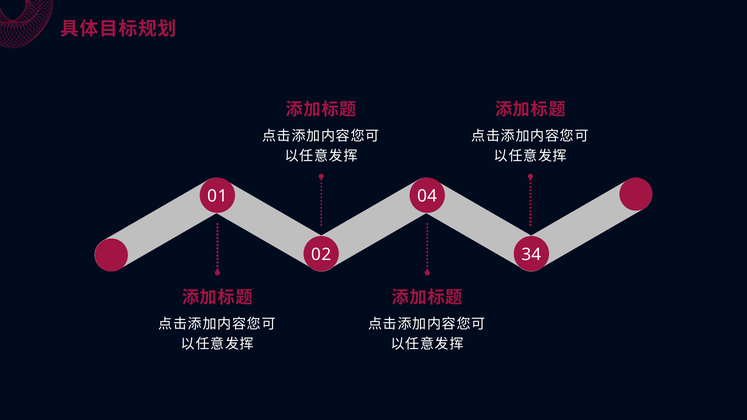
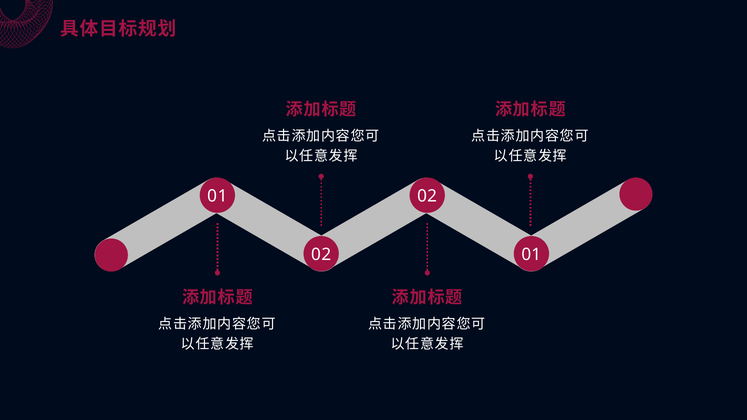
01 04: 04 -> 02
02 34: 34 -> 01
